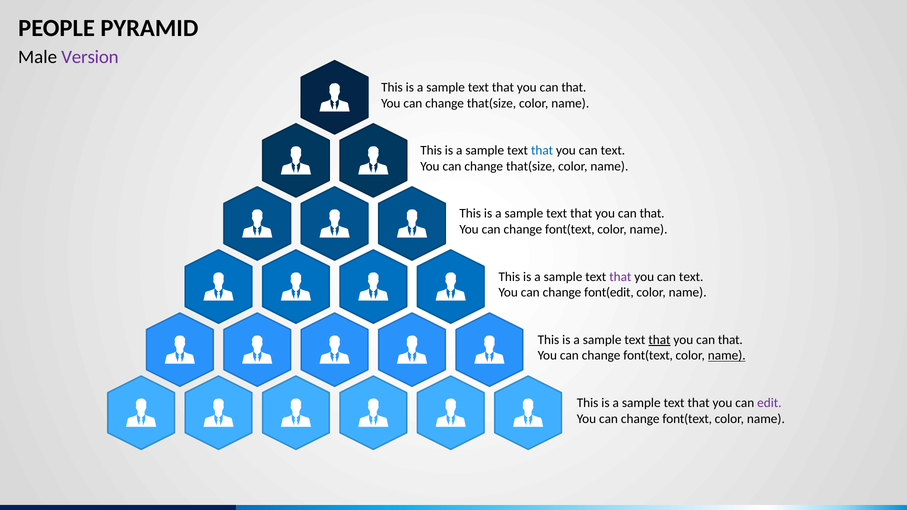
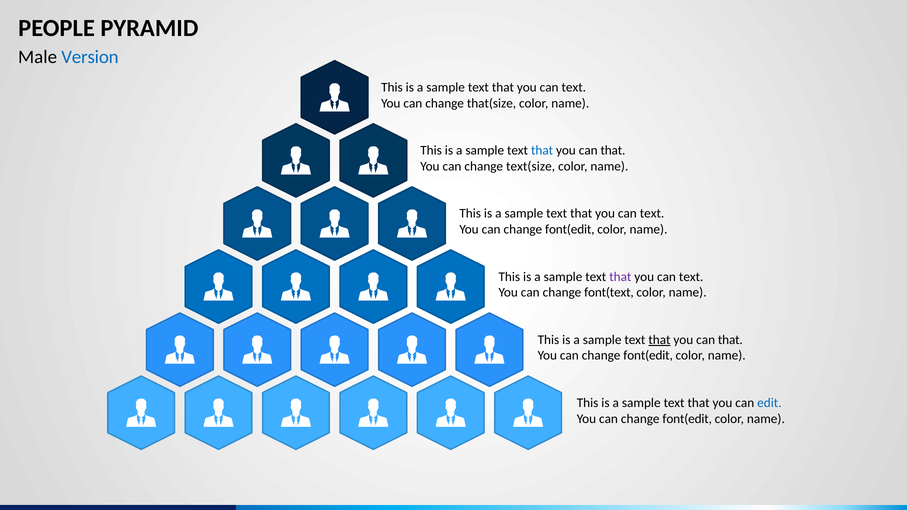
Version colour: purple -> blue
that at (574, 87): that -> text
text at (613, 151): text -> that
that(size at (531, 166): that(size -> text(size
that at (652, 214): that -> text
font(text at (570, 230): font(text -> font(edit
font(edit: font(edit -> font(text
font(text at (648, 356): font(text -> font(edit
name at (727, 356) underline: present -> none
edit colour: purple -> blue
font(text at (687, 419): font(text -> font(edit
